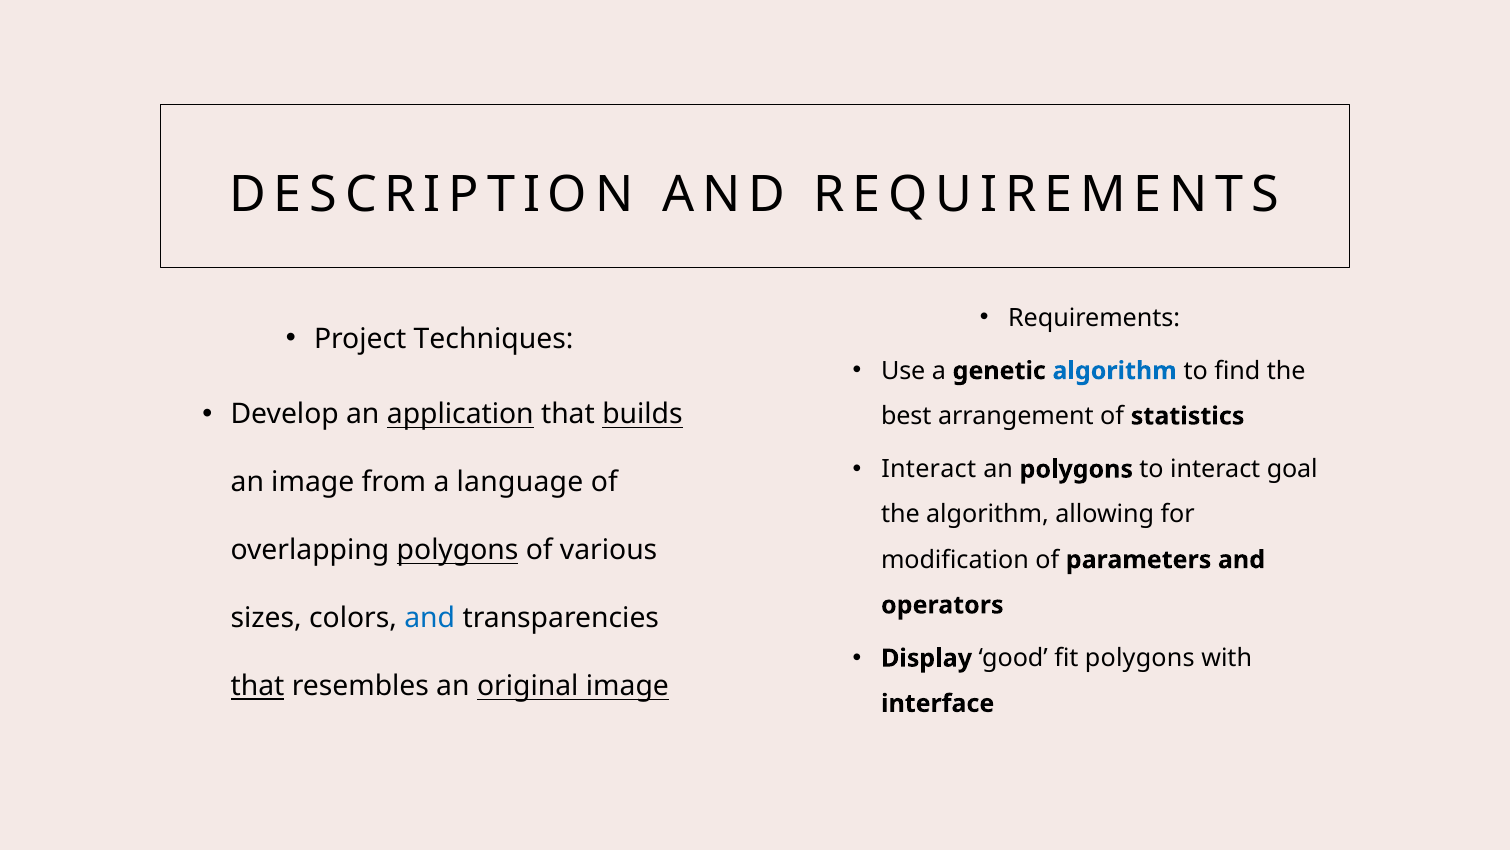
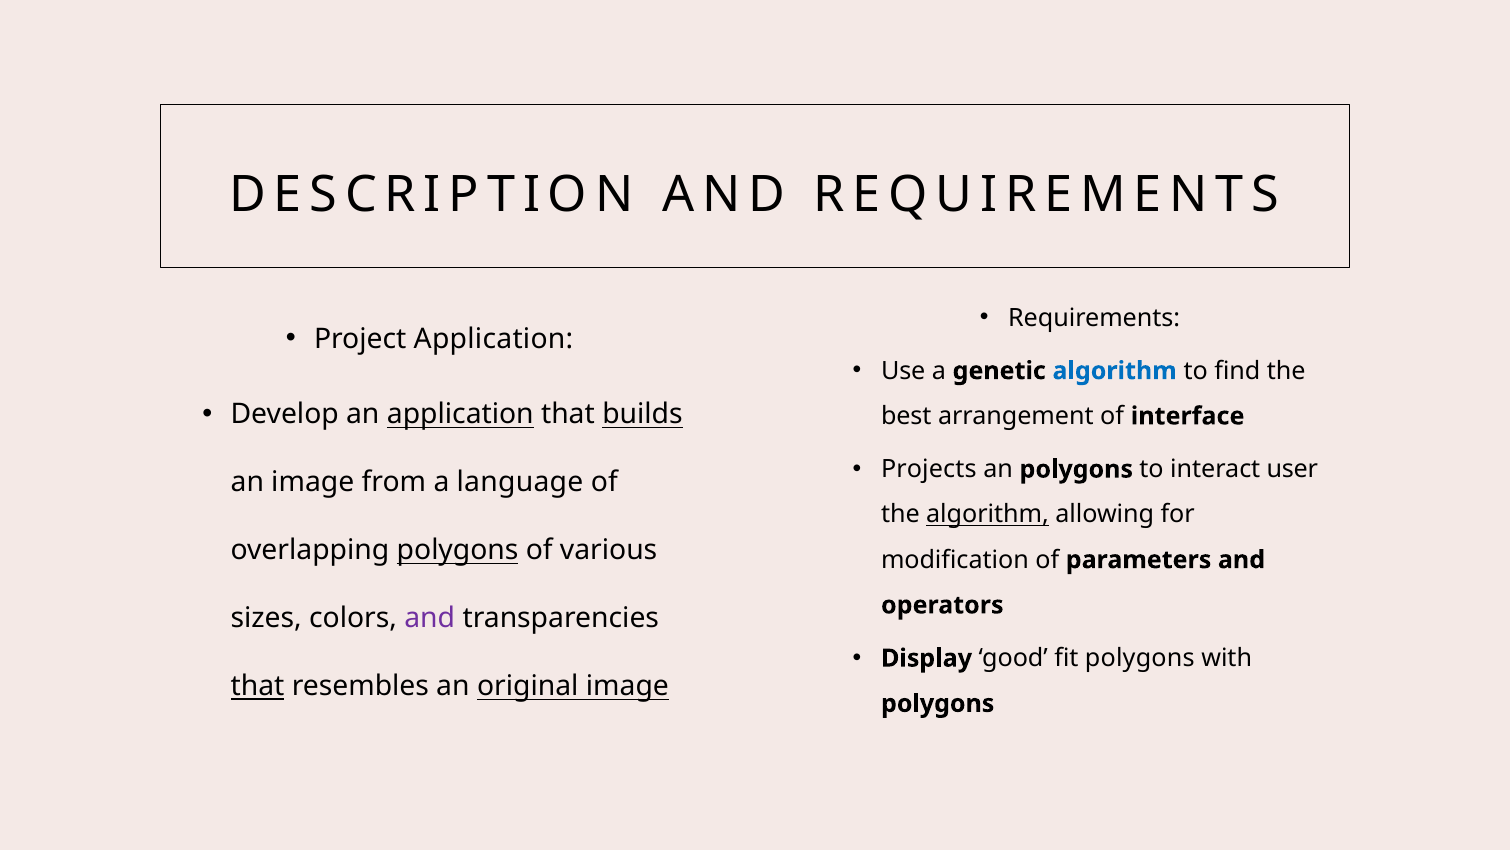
Project Techniques: Techniques -> Application
statistics: statistics -> interface
Interact at (929, 469): Interact -> Projects
goal: goal -> user
algorithm at (987, 514) underline: none -> present
and at (430, 618) colour: blue -> purple
interface at (938, 703): interface -> polygons
